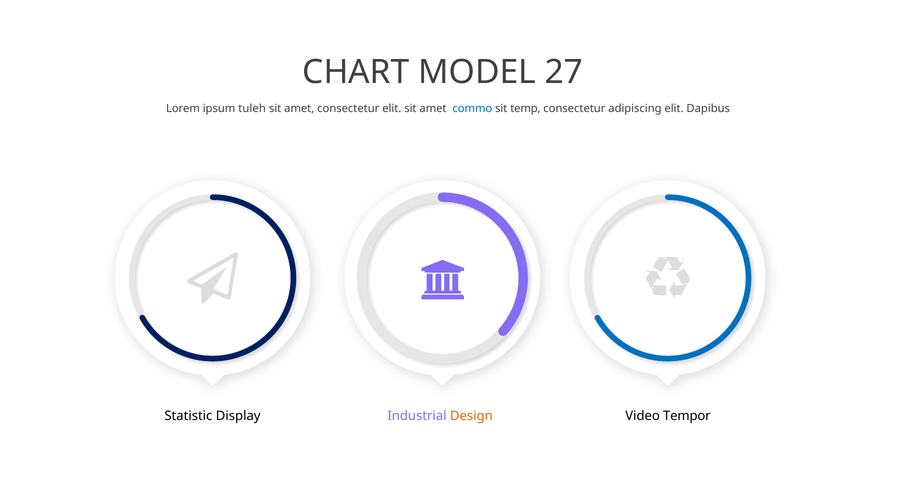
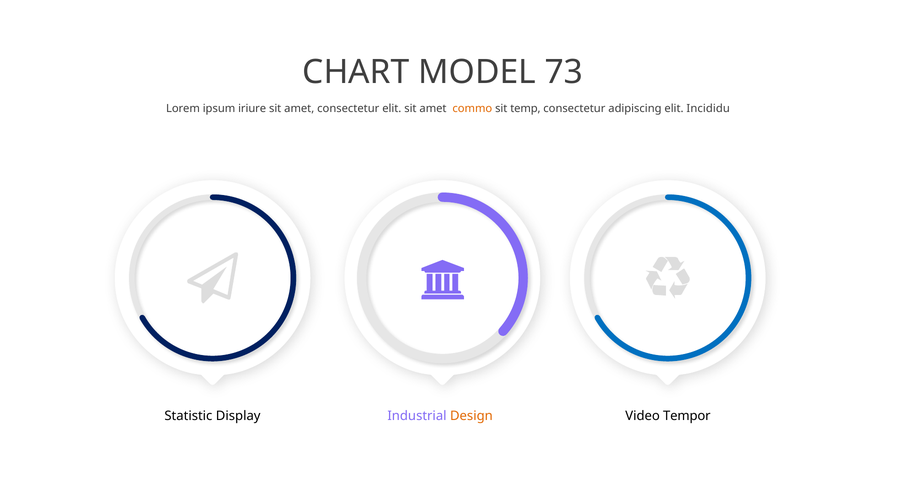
27: 27 -> 73
tuleh: tuleh -> iriure
commo colour: blue -> orange
Dapibus: Dapibus -> Incididu
